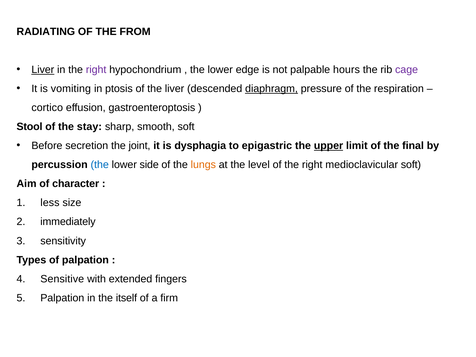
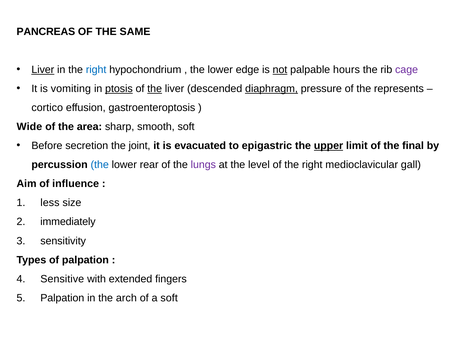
RADIATING: RADIATING -> PANCREAS
FROM: FROM -> SAME
right at (96, 70) colour: purple -> blue
not underline: none -> present
ptosis underline: none -> present
the at (155, 89) underline: none -> present
respiration: respiration -> represents
Stool: Stool -> Wide
stay: stay -> area
dysphagia: dysphagia -> evacuated
side: side -> rear
lungs colour: orange -> purple
medioclavicular soft: soft -> gall
character: character -> influence
itself: itself -> arch
a firm: firm -> soft
